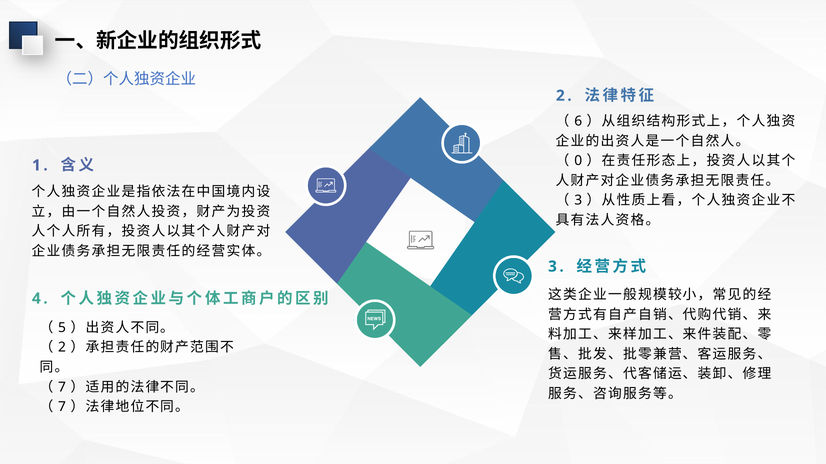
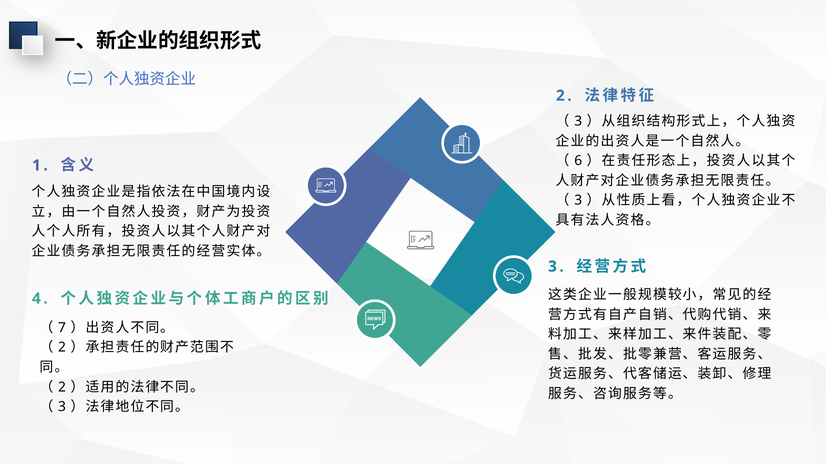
6 at (578, 121): 6 -> 3
0: 0 -> 6
5: 5 -> 7
7 at (62, 388): 7 -> 2
7 at (62, 407): 7 -> 3
